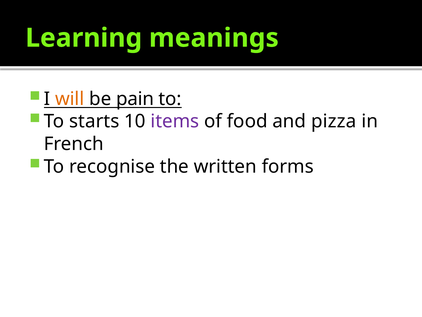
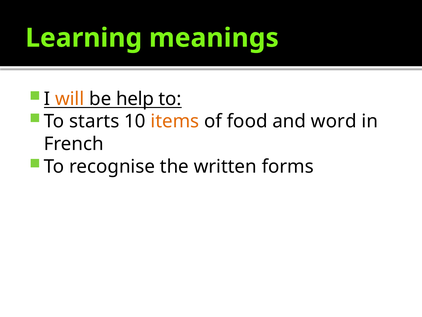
pain: pain -> help
items colour: purple -> orange
pizza: pizza -> word
